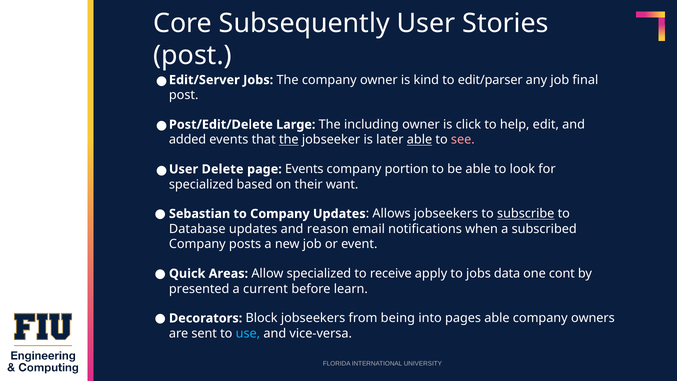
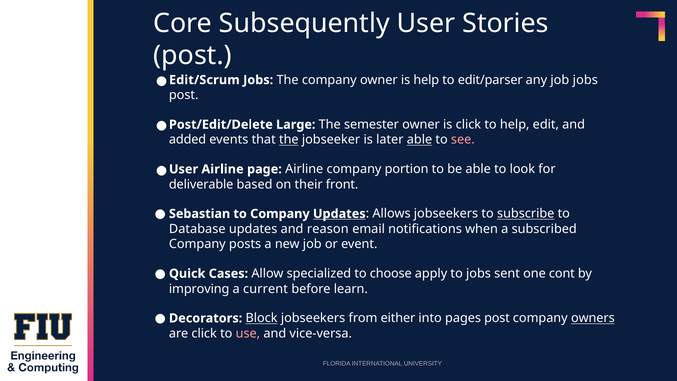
Edit/Server: Edit/Server -> Edit/Scrum
is kind: kind -> help
job final: final -> jobs
including: including -> semester
User Delete: Delete -> Airline
page Events: Events -> Airline
specialized at (201, 184): specialized -> deliverable
want: want -> front
Updates at (339, 214) underline: none -> present
Areas: Areas -> Cases
receive: receive -> choose
data: data -> sent
presented: presented -> improving
Block underline: none -> present
being: being -> either
pages able: able -> post
owners underline: none -> present
are sent: sent -> click
use colour: light blue -> pink
